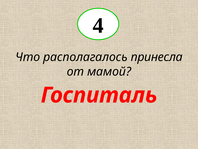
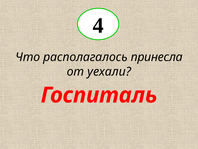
мамой: мамой -> уехали
